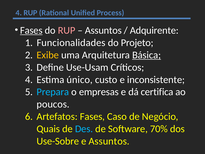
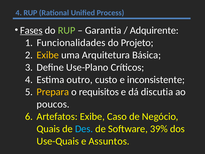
RUP at (67, 30) colour: pink -> light green
Assuntos at (103, 30): Assuntos -> Garantia
Básica underline: present -> none
Use-Usam: Use-Usam -> Use-Plano
único: único -> outro
Prepara colour: light blue -> yellow
empresas: empresas -> requisitos
certifica: certifica -> discutia
Artefatos Fases: Fases -> Exibe
70%: 70% -> 39%
Use-Sobre: Use-Sobre -> Use-Quais
